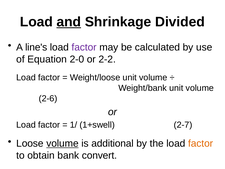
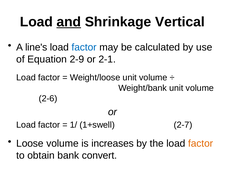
Divided: Divided -> Vertical
factor at (84, 47) colour: purple -> blue
2-0: 2-0 -> 2-9
2-2: 2-2 -> 2-1
volume at (62, 143) underline: present -> none
additional: additional -> increases
